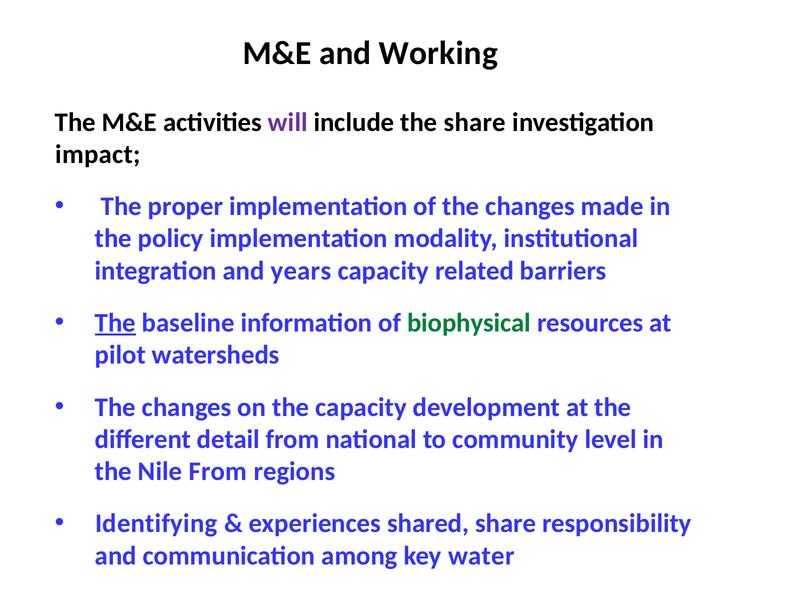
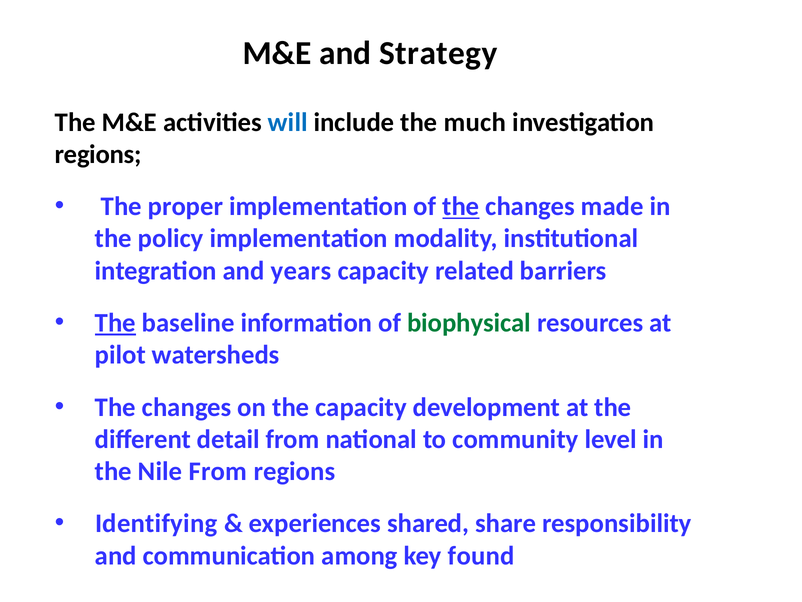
Working: Working -> Strategy
will colour: purple -> blue
the share: share -> much
impact at (98, 154): impact -> regions
the at (461, 206) underline: none -> present
water: water -> found
